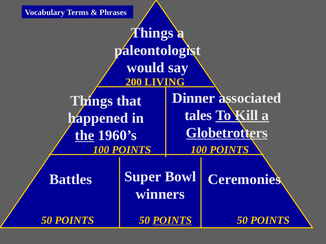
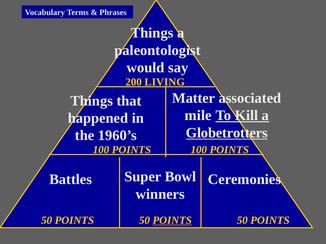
Dinner: Dinner -> Matter
tales: tales -> mile
the underline: present -> none
